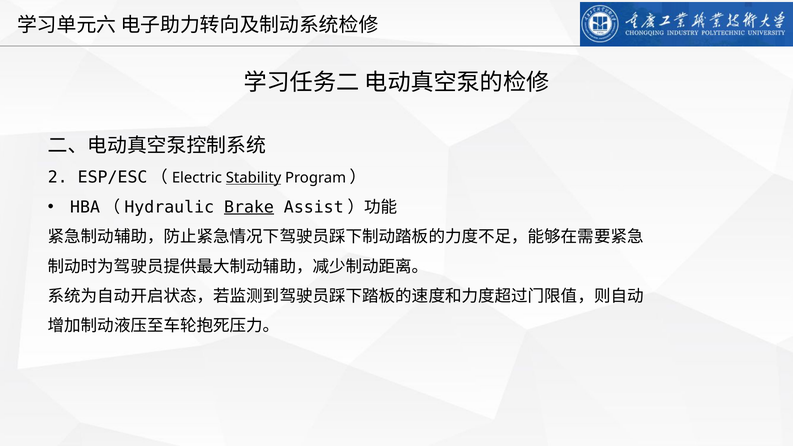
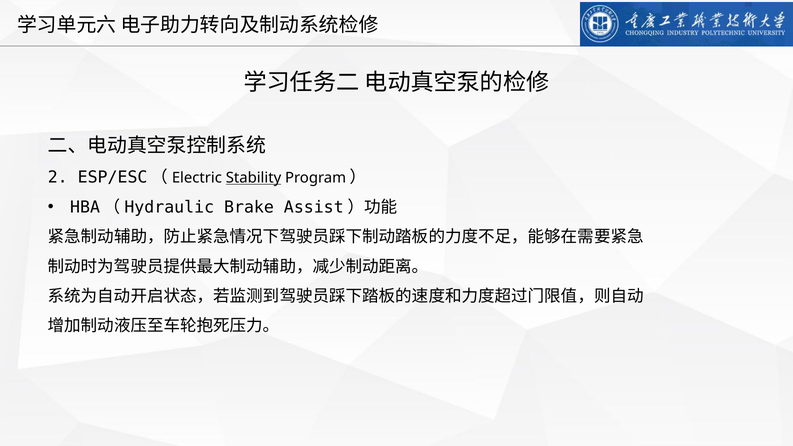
Brake underline: present -> none
